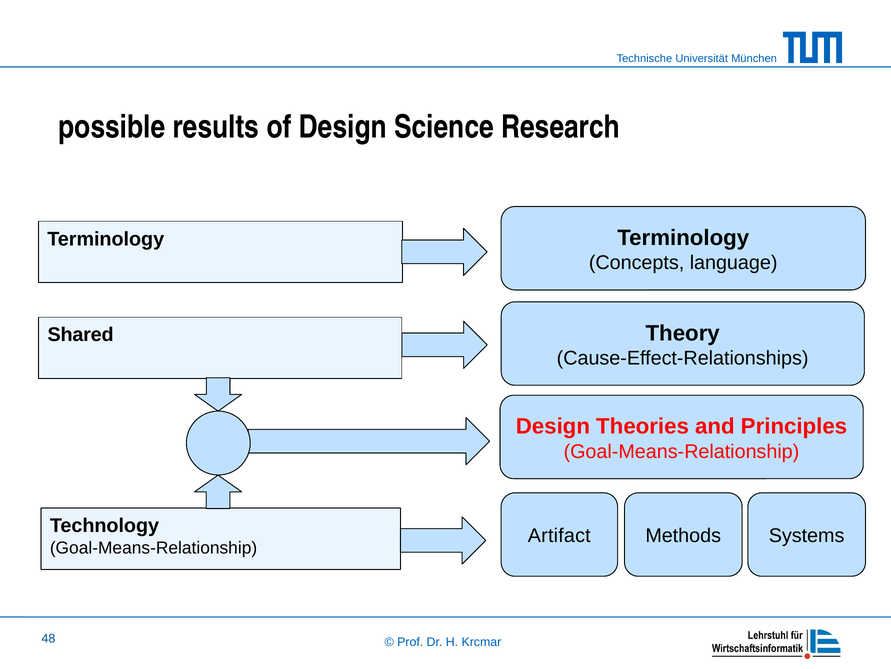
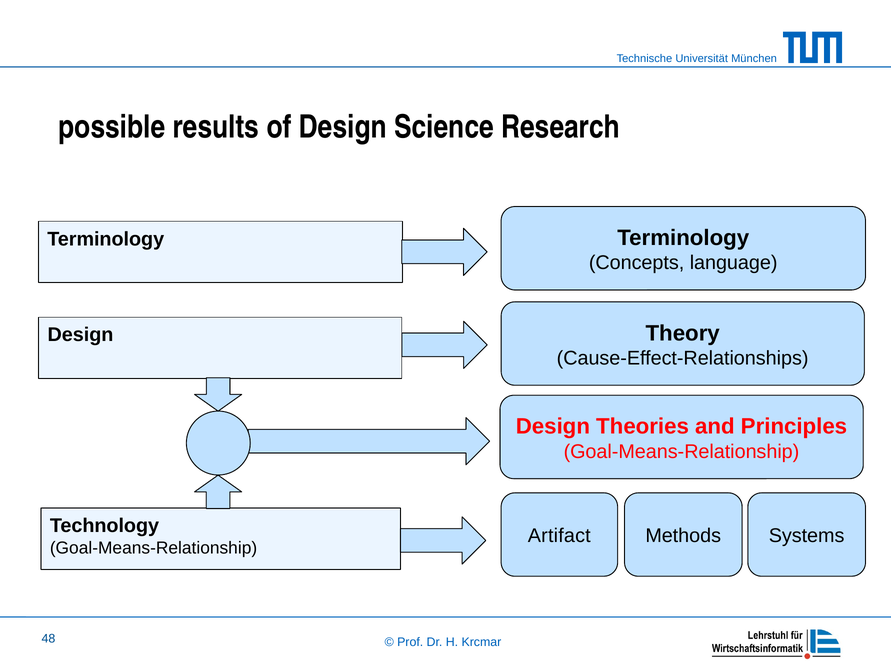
Shared at (81, 335): Shared -> Design
